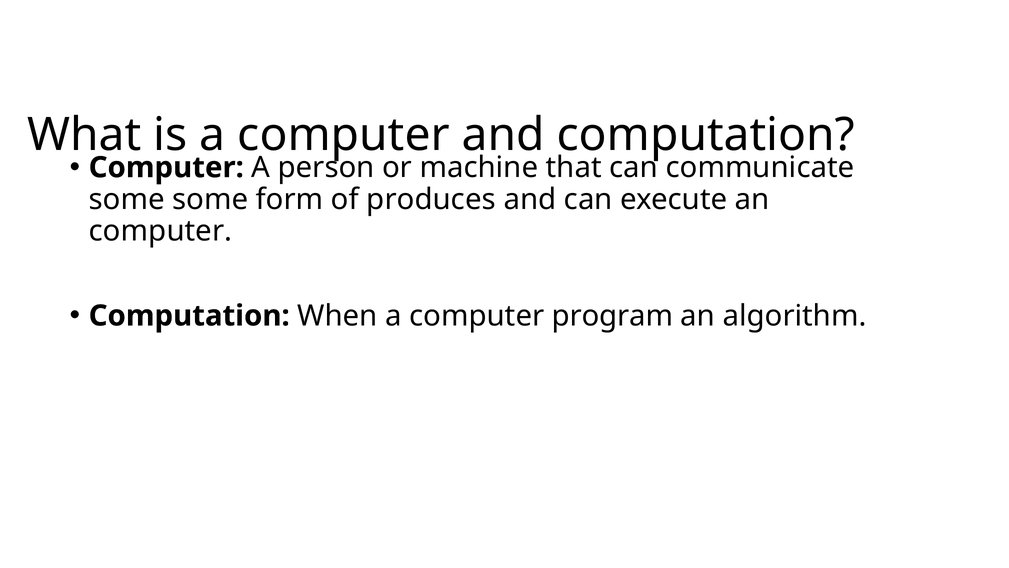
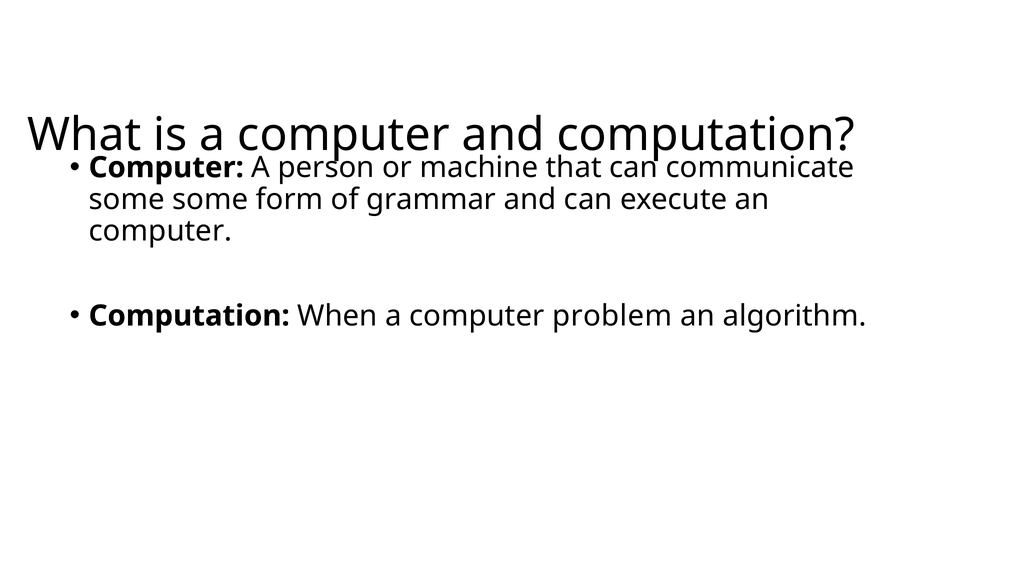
produces: produces -> grammar
program: program -> problem
